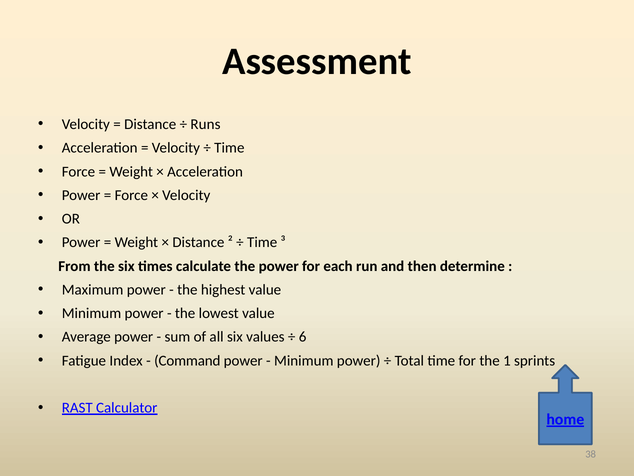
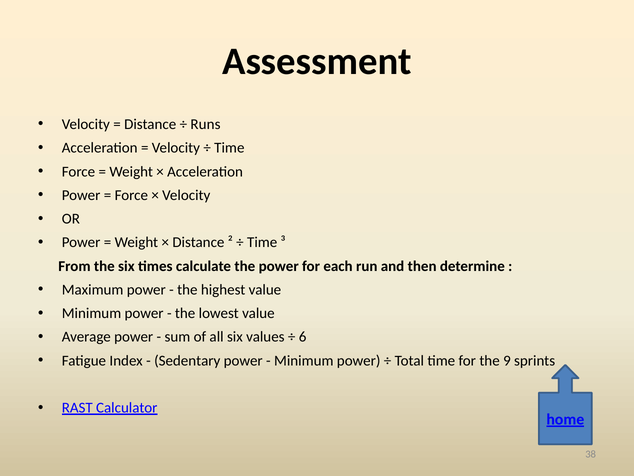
Command: Command -> Sedentary
1: 1 -> 9
